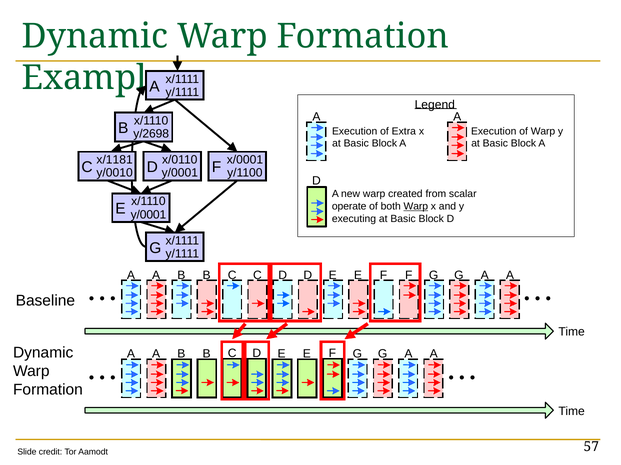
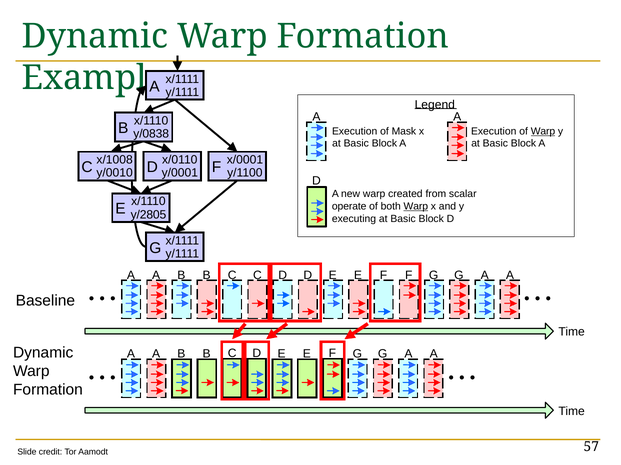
Extra: Extra -> Mask
Warp at (543, 131) underline: none -> present
y/2698: y/2698 -> y/0838
x/1181: x/1181 -> x/1008
y/0001 at (148, 215): y/0001 -> y/2805
